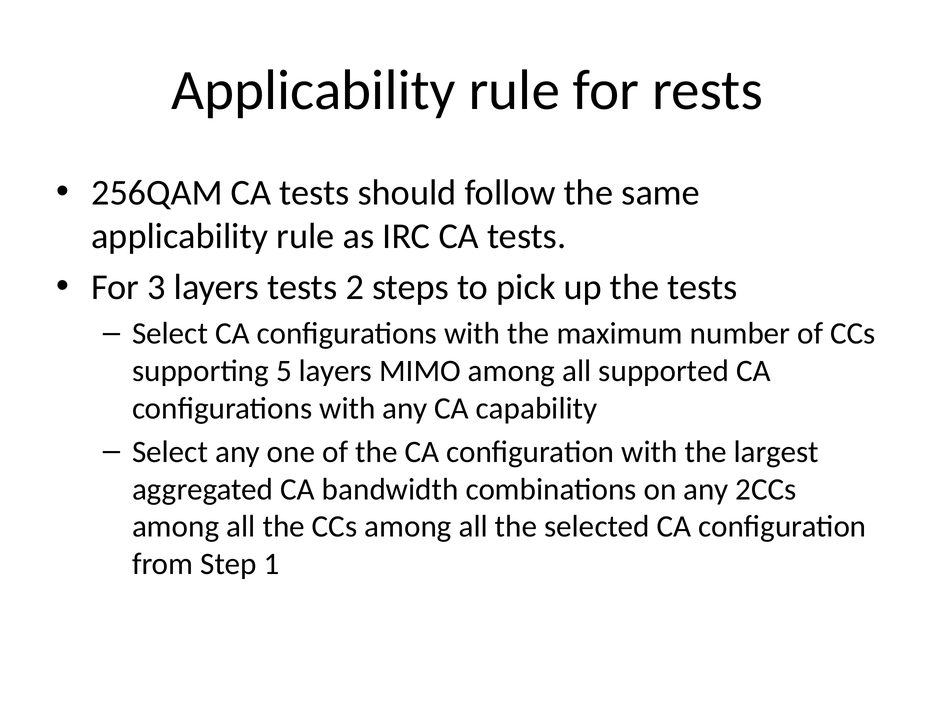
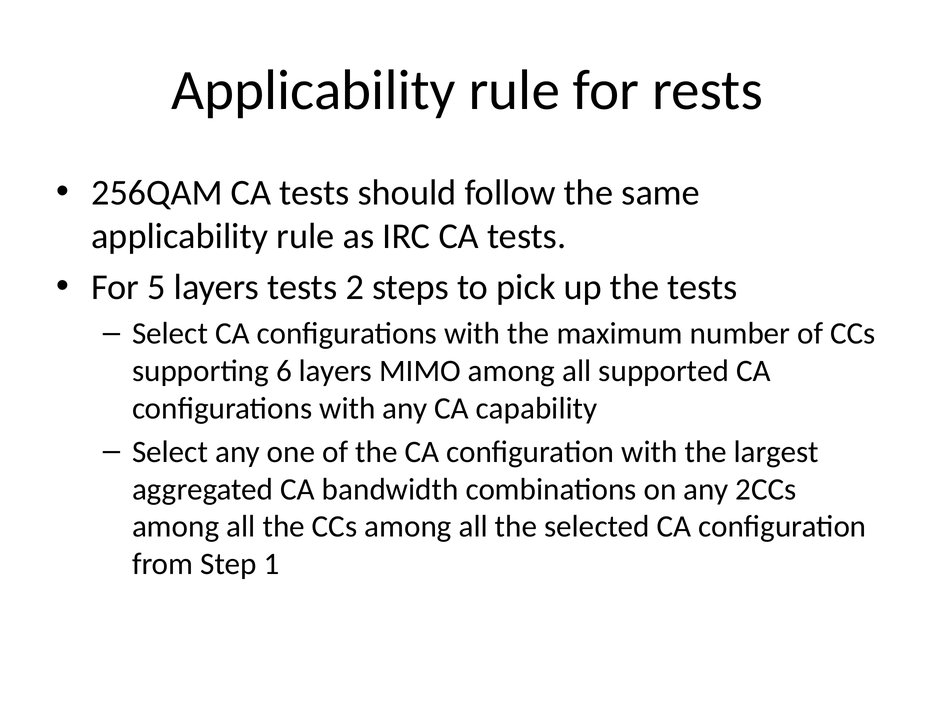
3: 3 -> 5
5: 5 -> 6
